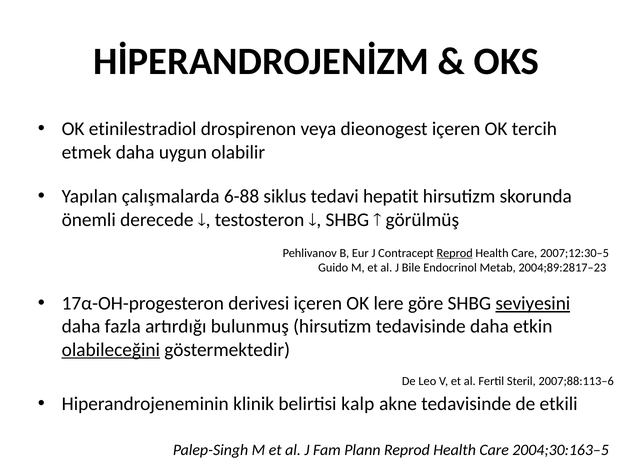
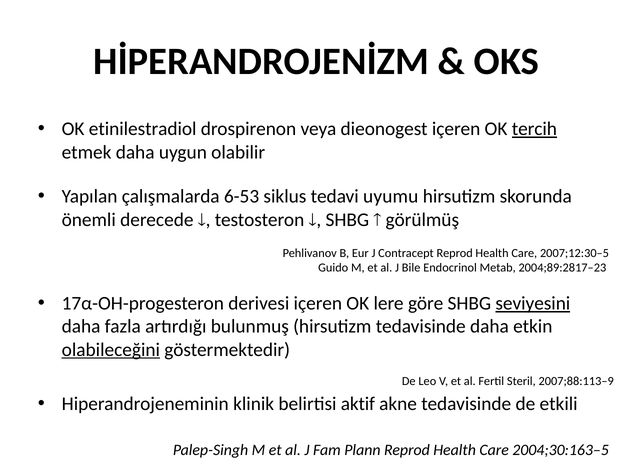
tercih underline: none -> present
6-88: 6-88 -> 6-53
hepatit: hepatit -> uyumu
Reprod at (455, 253) underline: present -> none
2007;88:113–6: 2007;88:113–6 -> 2007;88:113–9
kalp: kalp -> aktif
